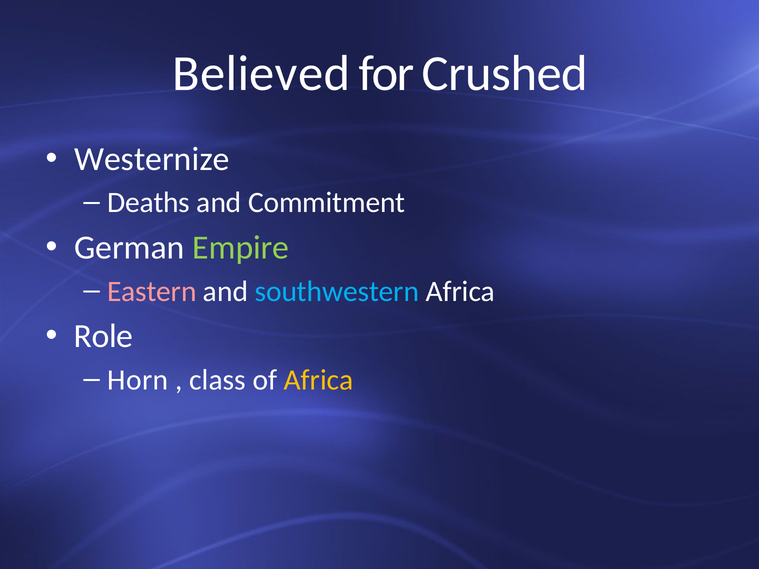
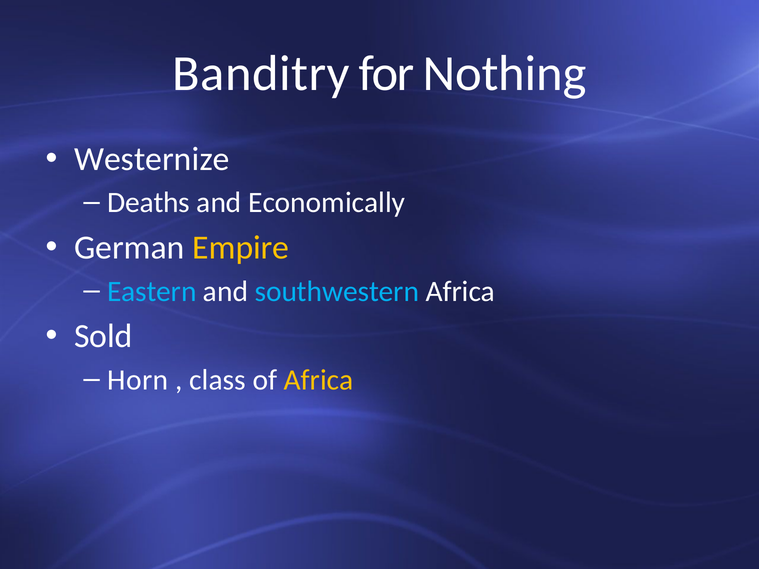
Believed: Believed -> Banditry
Crushed: Crushed -> Nothing
Commitment: Commitment -> Economically
Empire colour: light green -> yellow
Eastern colour: pink -> light blue
Role: Role -> Sold
